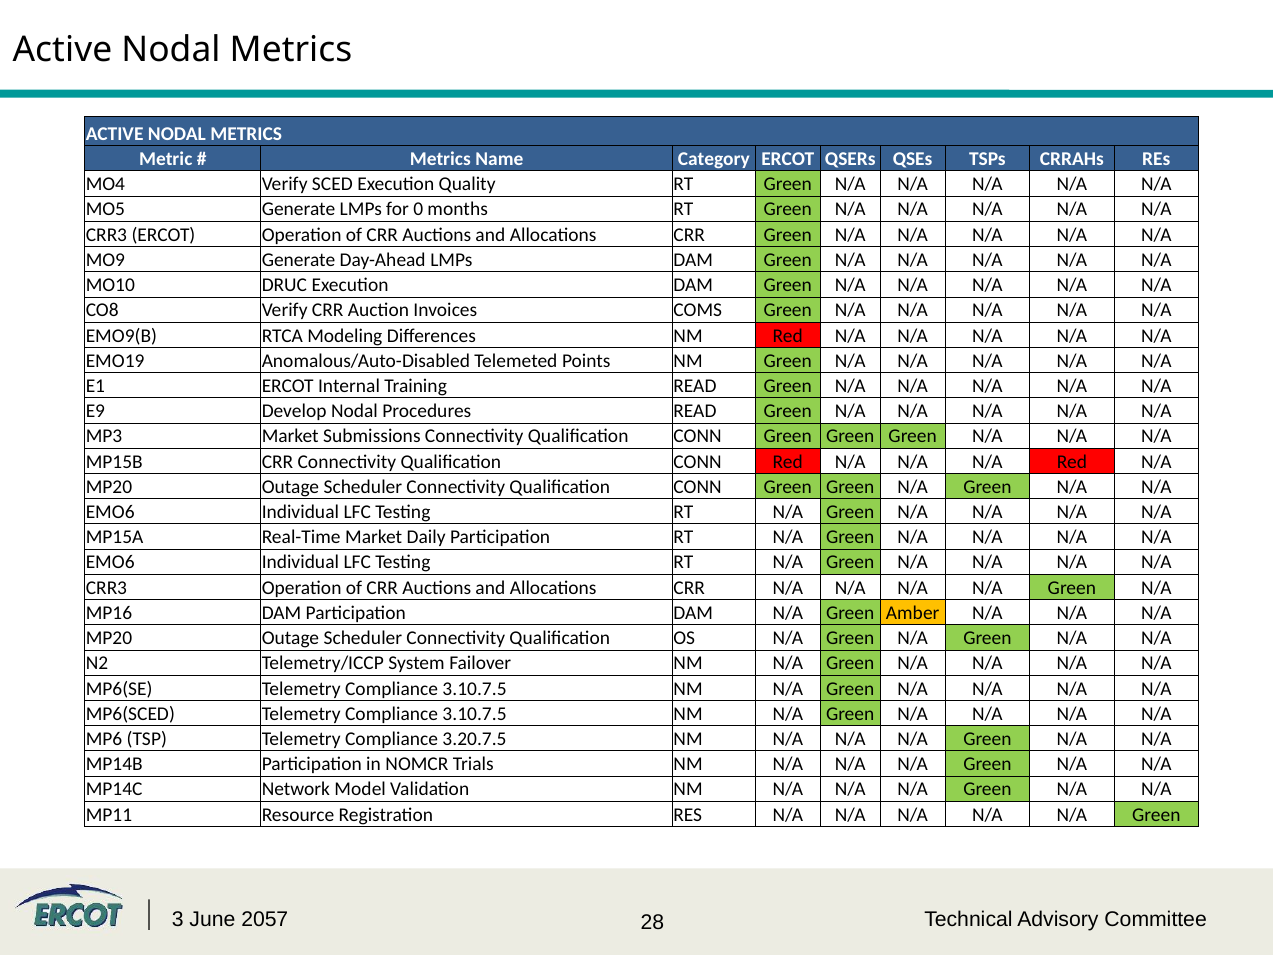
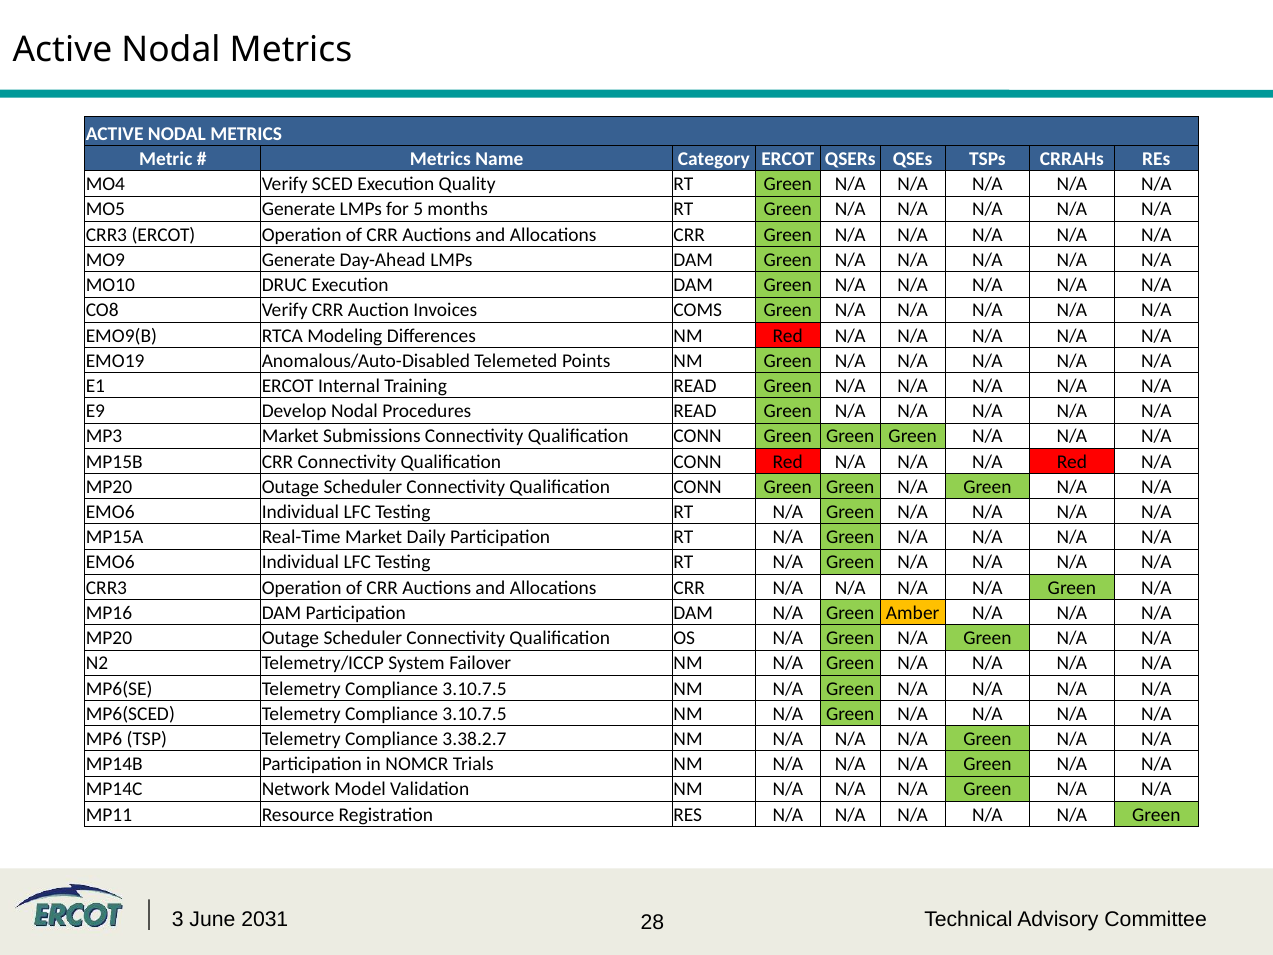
0: 0 -> 5
3.20.7.5: 3.20.7.5 -> 3.38.2.7
2057: 2057 -> 2031
